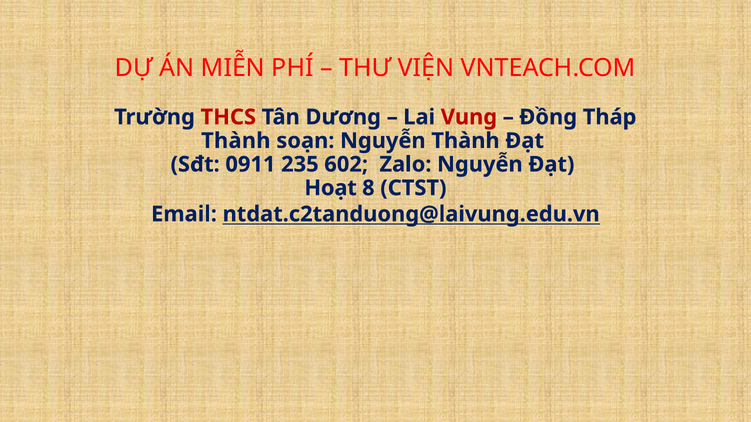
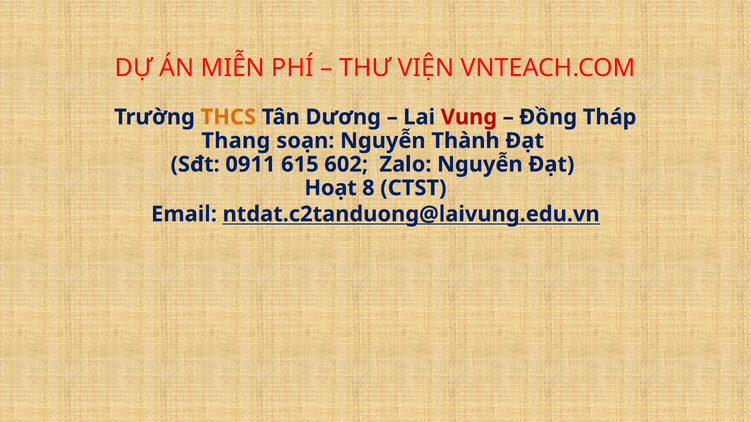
THCS colour: red -> orange
Thành at (236, 141): Thành -> Thang
235: 235 -> 615
